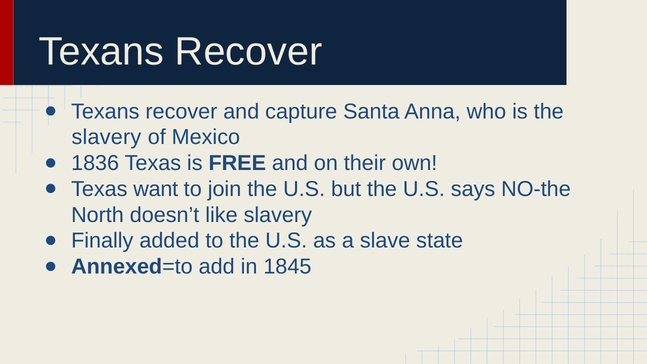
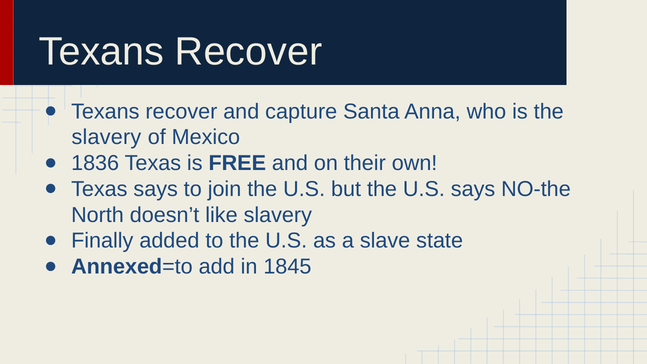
Texas want: want -> says
